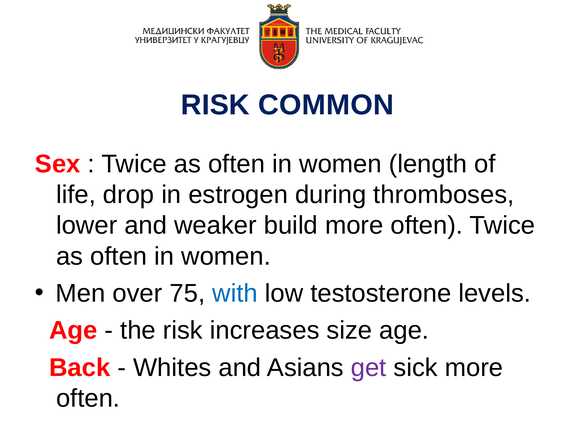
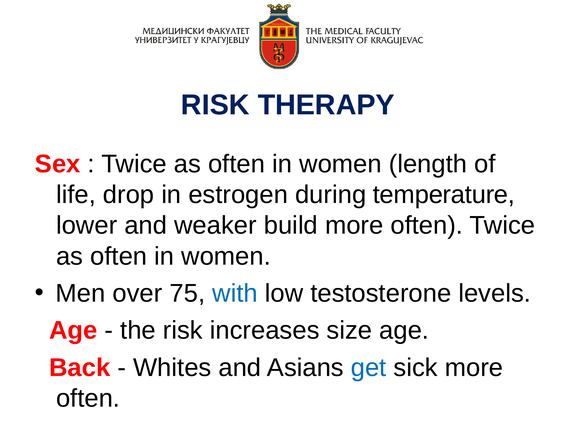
COMMON: COMMON -> THERAPY
thromboses: thromboses -> temperature
get colour: purple -> blue
